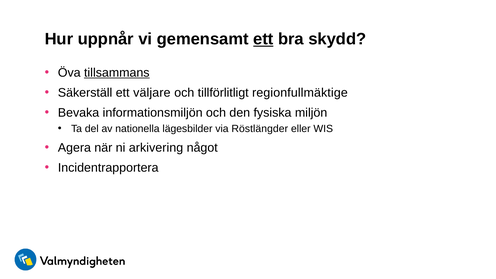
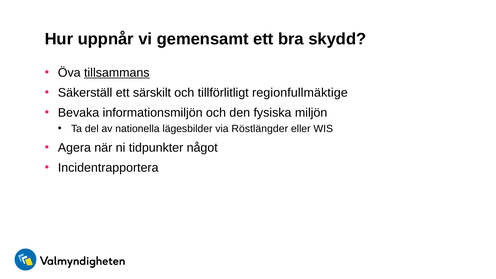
ett at (263, 39) underline: present -> none
väljare: väljare -> särskilt
arkivering: arkivering -> tidpunkter
